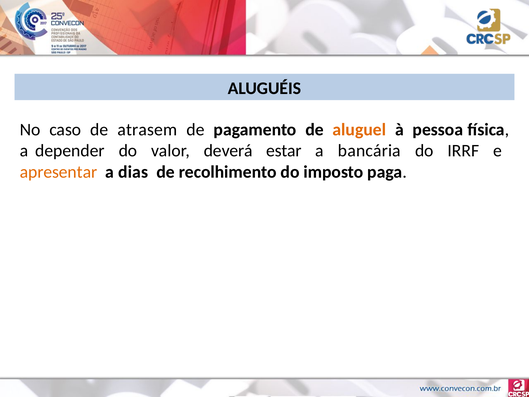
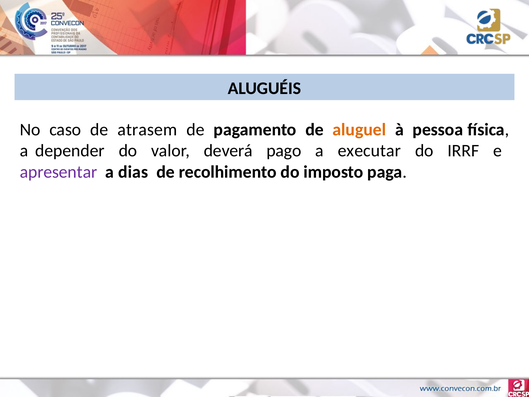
estar: estar -> pago
bancária: bancária -> executar
apresentar colour: orange -> purple
